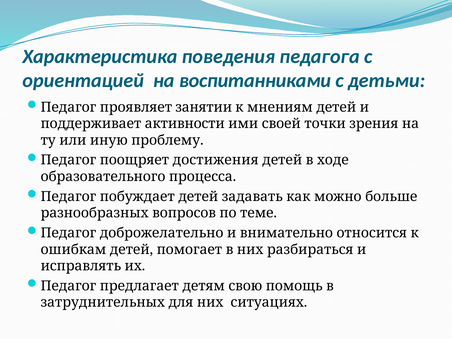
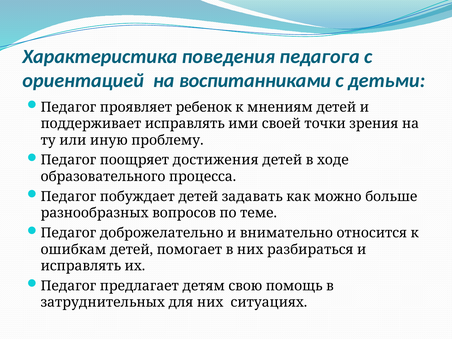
занятии: занятии -> ребенок
поддерживает активности: активности -> исправлять
